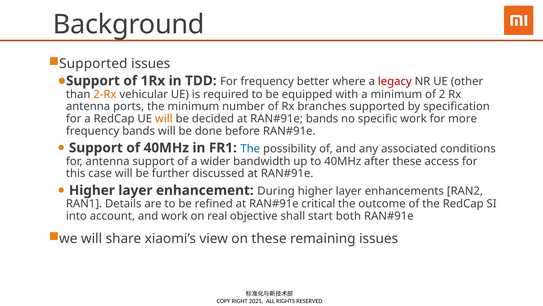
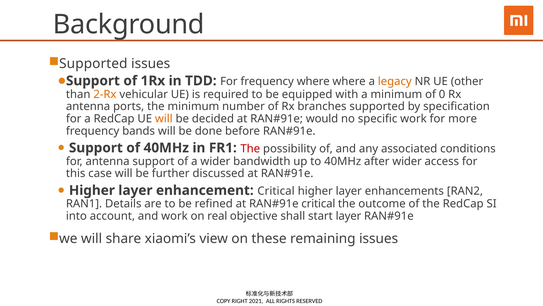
frequency better: better -> where
legacy colour: red -> orange
2: 2 -> 0
bands at (322, 119): bands -> would
The at (250, 148) colour: blue -> red
after these: these -> wider
enhancement During: During -> Critical
start both: both -> layer
